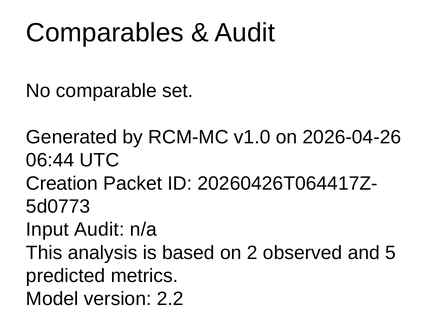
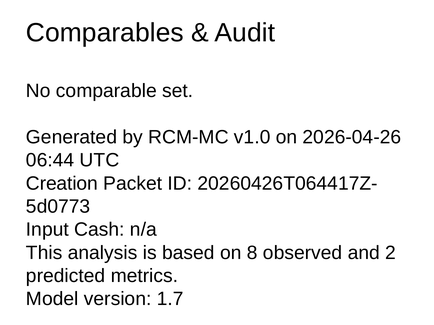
Input Audit: Audit -> Cash
2: 2 -> 8
5: 5 -> 2
2.2: 2.2 -> 1.7
